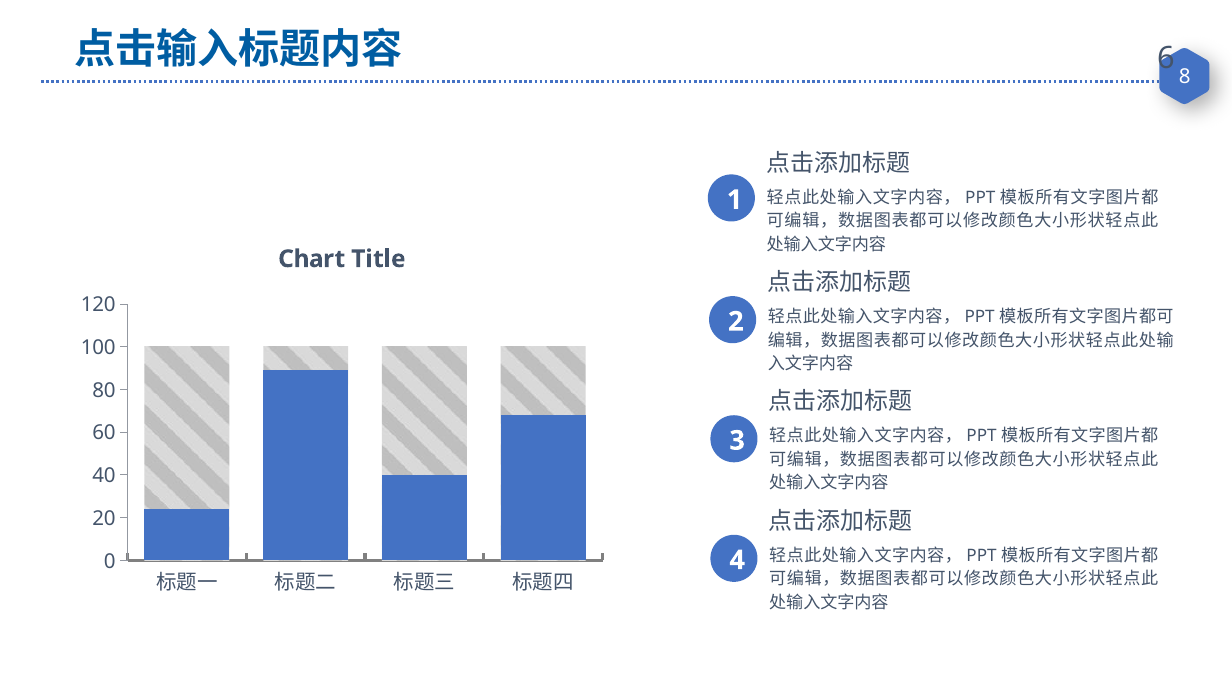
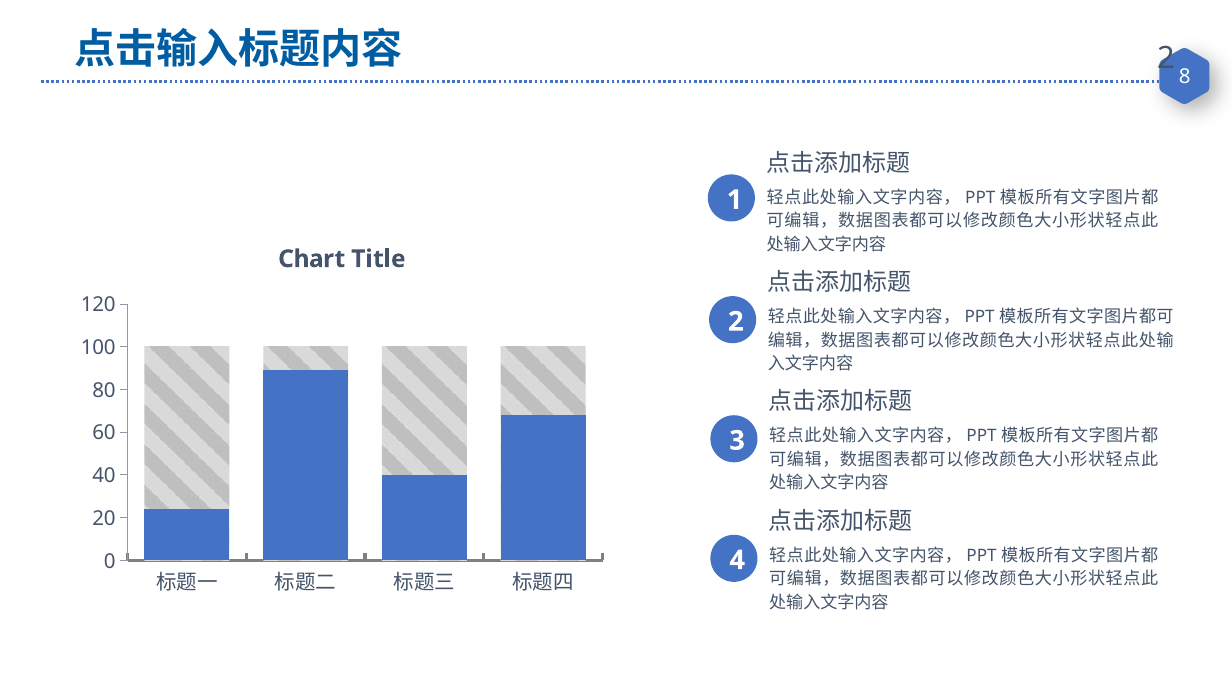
6 at (1166, 59): 6 -> 2
